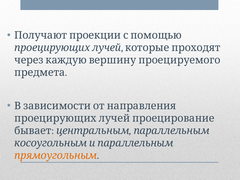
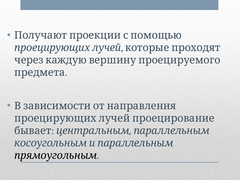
прямоугольным colour: orange -> black
